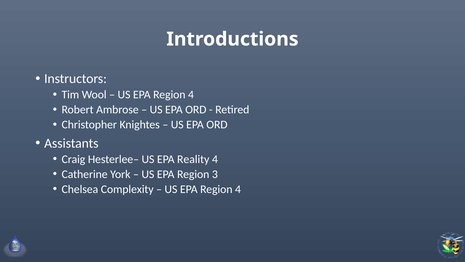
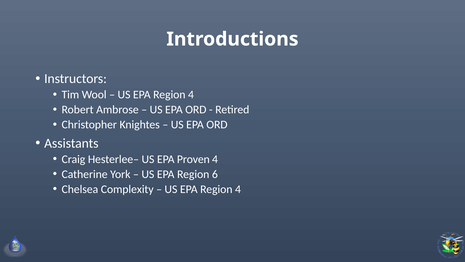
Reality: Reality -> Proven
3: 3 -> 6
